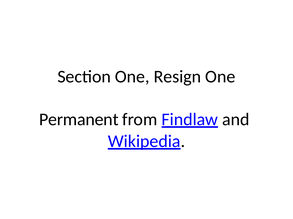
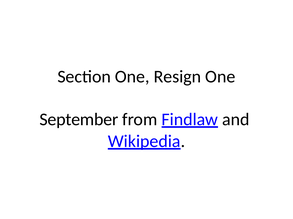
Permanent: Permanent -> September
